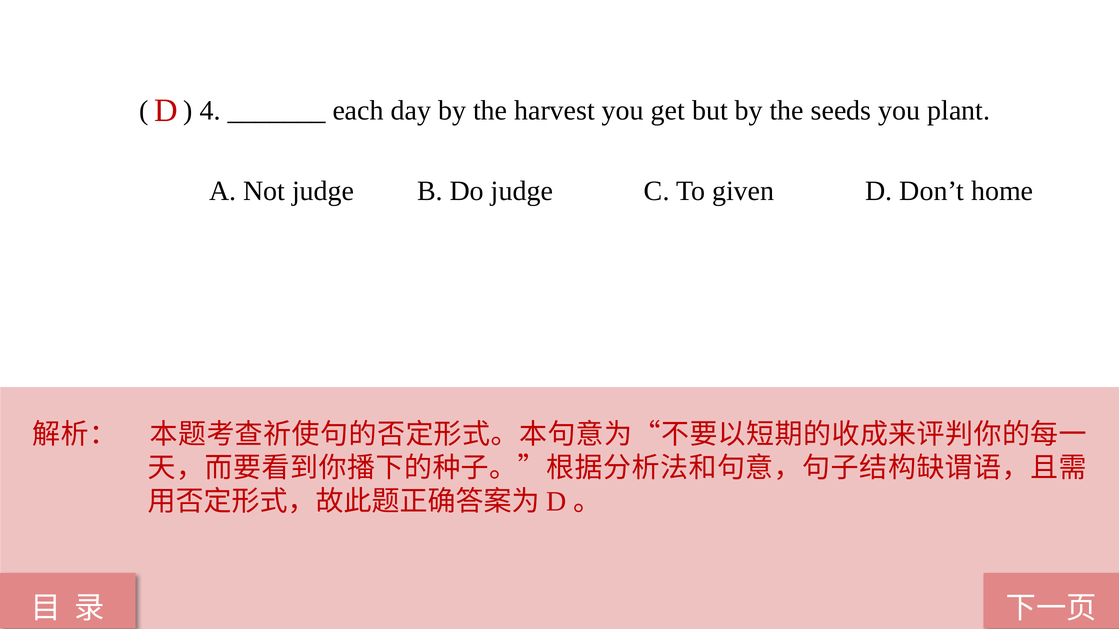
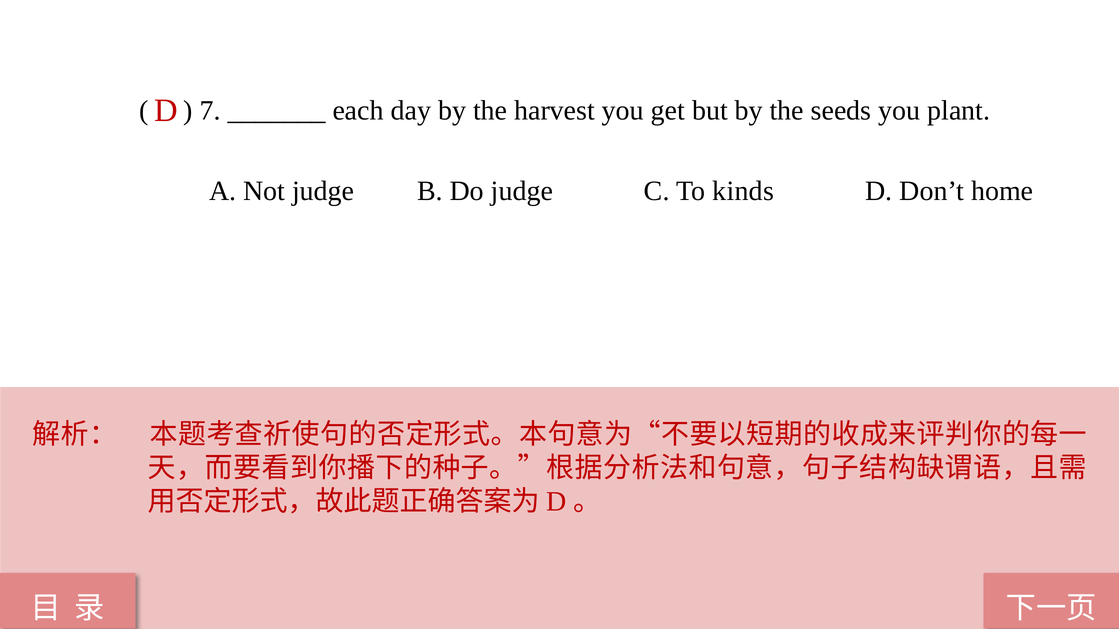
4: 4 -> 7
given: given -> kinds
